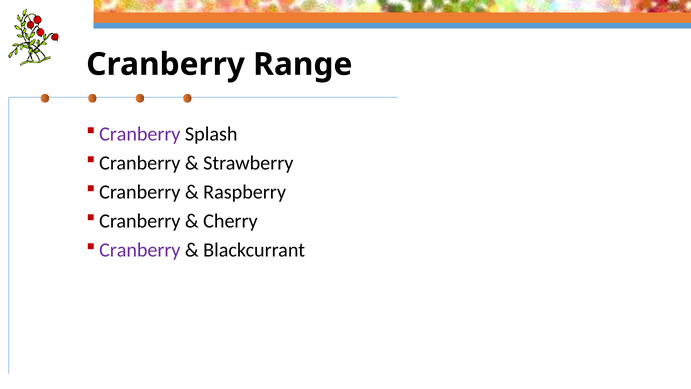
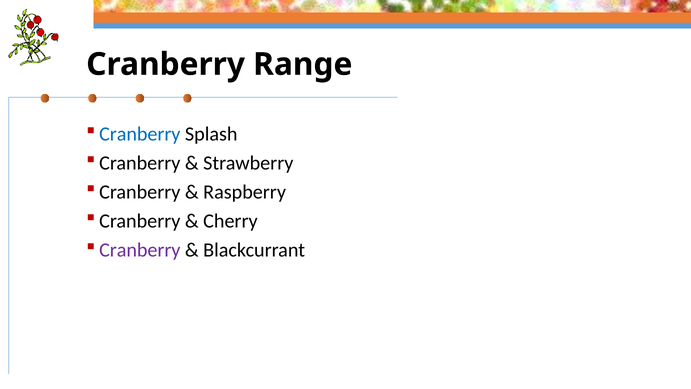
Cranberry at (140, 134) colour: purple -> blue
